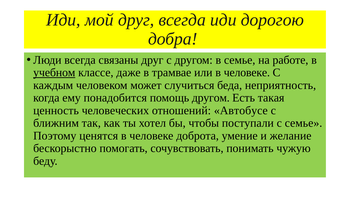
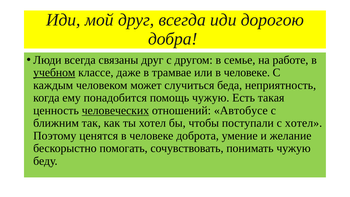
помощь другом: другом -> чужую
человеческих underline: none -> present
с семье: семье -> хотел
